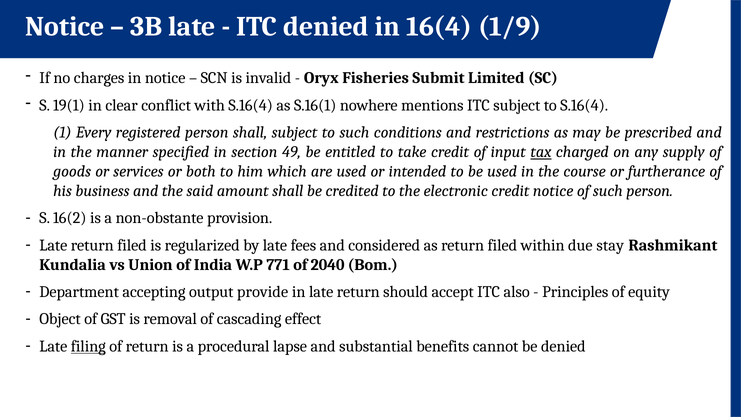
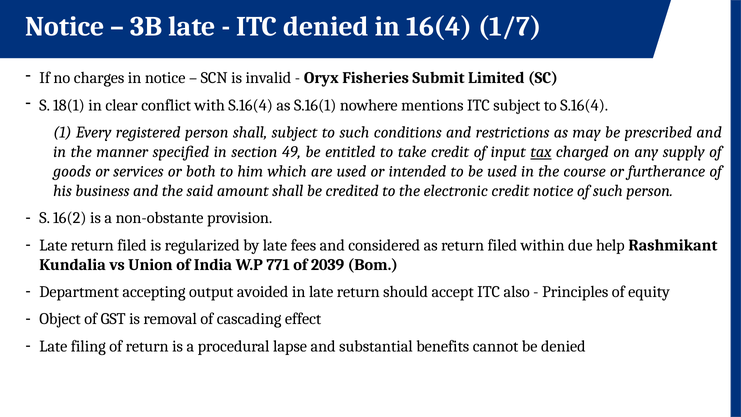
1/9: 1/9 -> 1/7
19(1: 19(1 -> 18(1
stay: stay -> help
2040: 2040 -> 2039
provide: provide -> avoided
filing underline: present -> none
